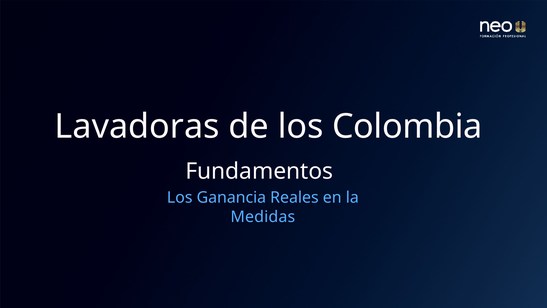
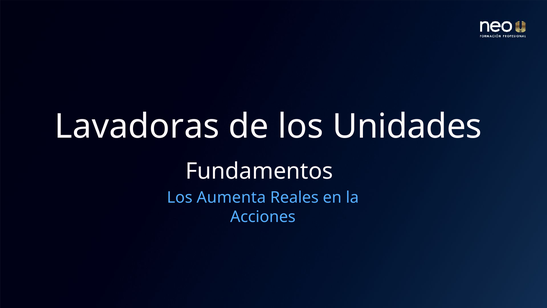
Colombia: Colombia -> Unidades
Ganancia: Ganancia -> Aumenta
Medidas: Medidas -> Acciones
